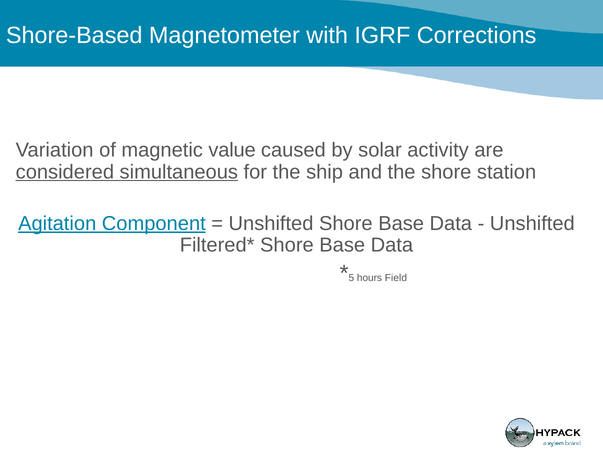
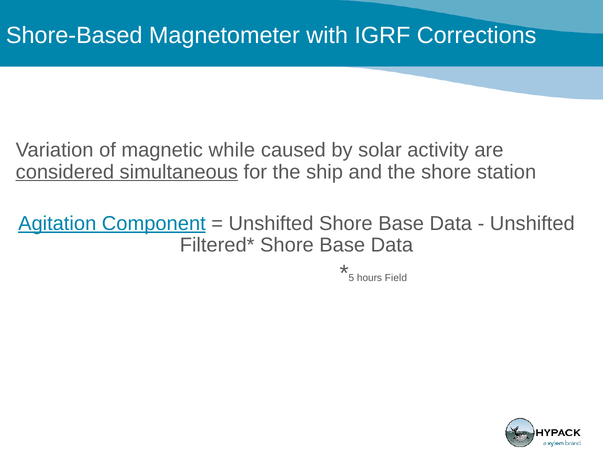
value: value -> while
